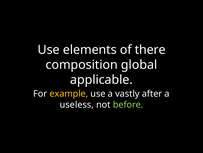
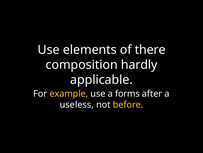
global: global -> hardly
vastly: vastly -> forms
before colour: light green -> yellow
